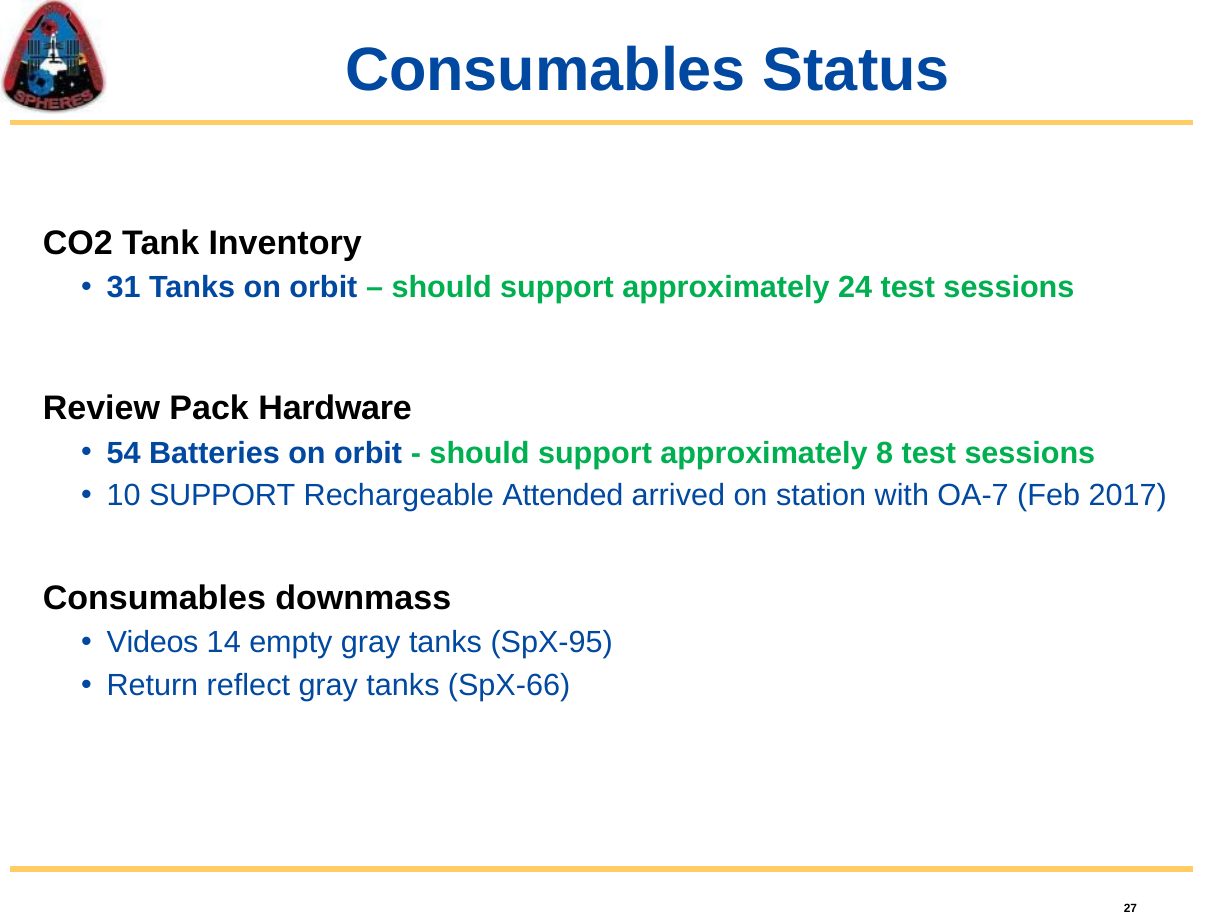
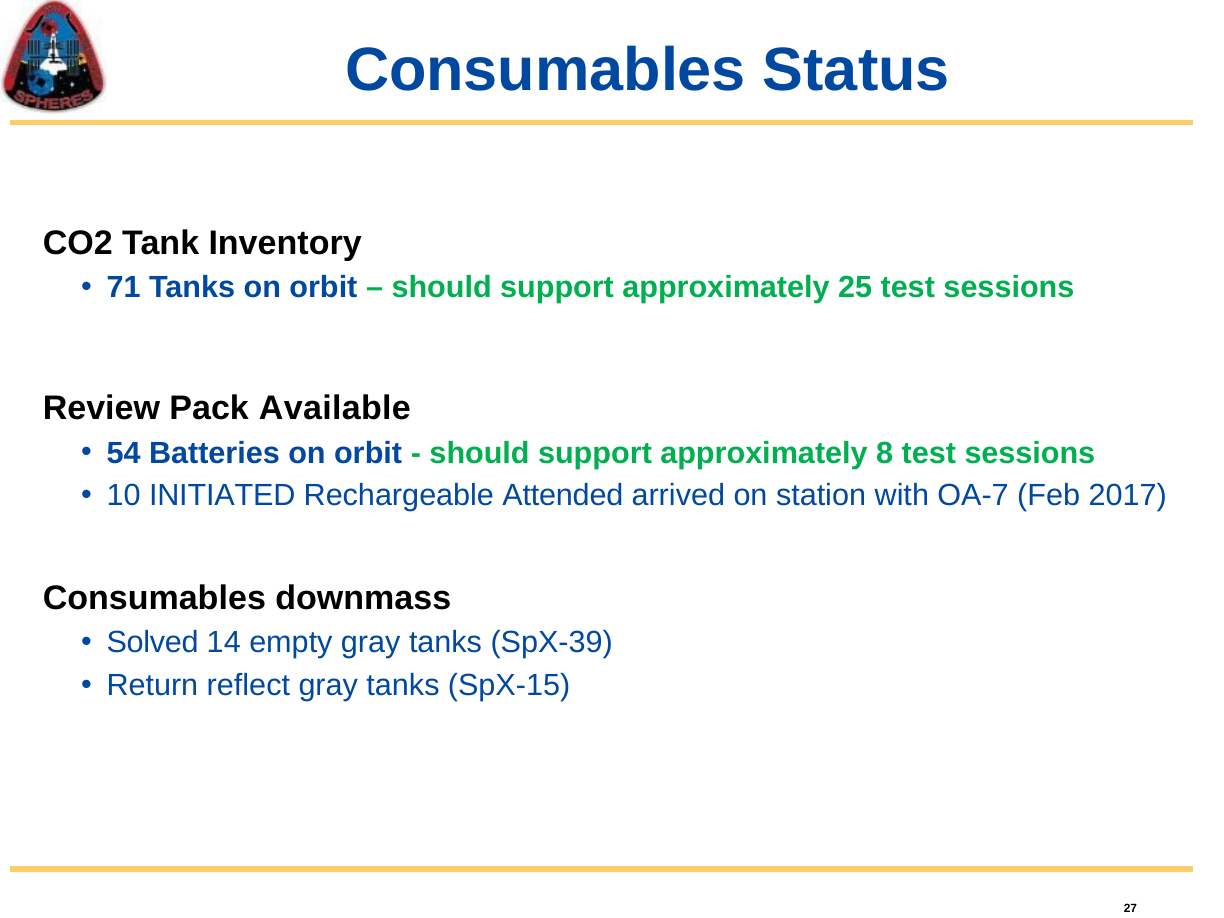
31: 31 -> 71
24: 24 -> 25
Hardware: Hardware -> Available
10 SUPPORT: SUPPORT -> INITIATED
Videos: Videos -> Solved
SpX-95: SpX-95 -> SpX-39
SpX-66: SpX-66 -> SpX-15
